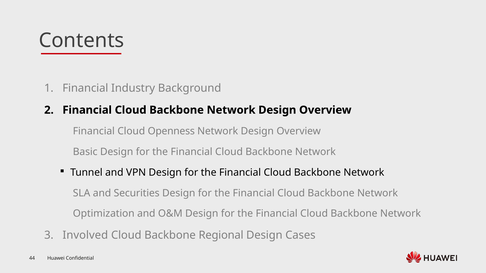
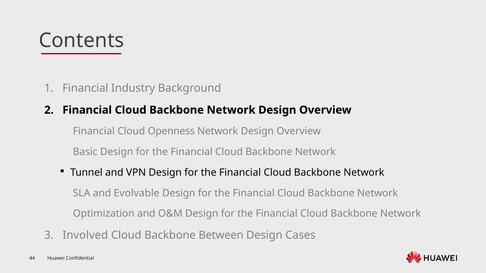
Securities: Securities -> Evolvable
Regional: Regional -> Between
